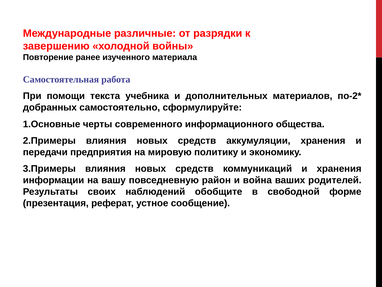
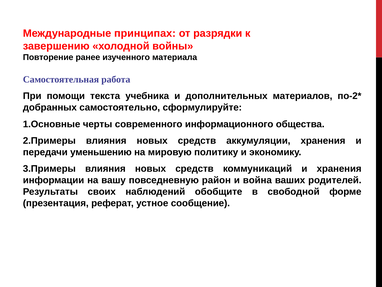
различные: различные -> принципах
предприятия: предприятия -> уменьшению
